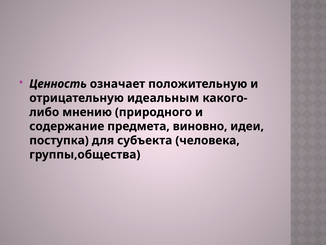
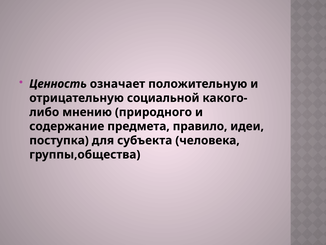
идеальным: идеальным -> социальной
виновно: виновно -> правило
